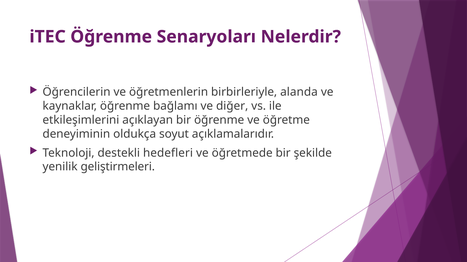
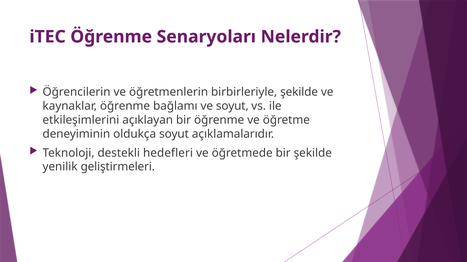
birbirleriyle alanda: alanda -> şekilde
ve diğer: diğer -> soyut
